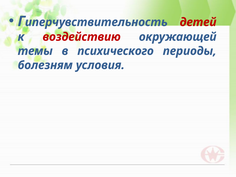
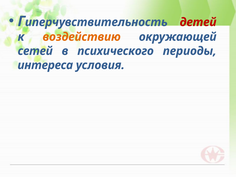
воздействию colour: red -> orange
темы: темы -> сетей
болезням: болезням -> интереса
